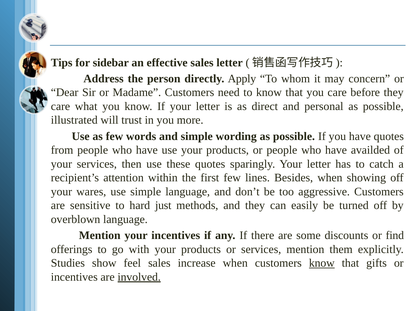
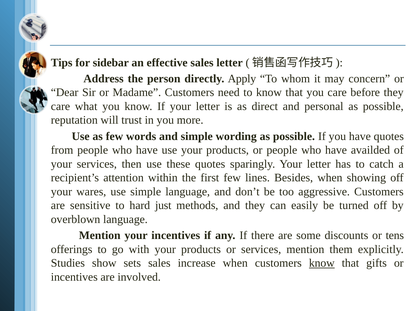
illustrated: illustrated -> reputation
find: find -> tens
feel: feel -> sets
involved underline: present -> none
